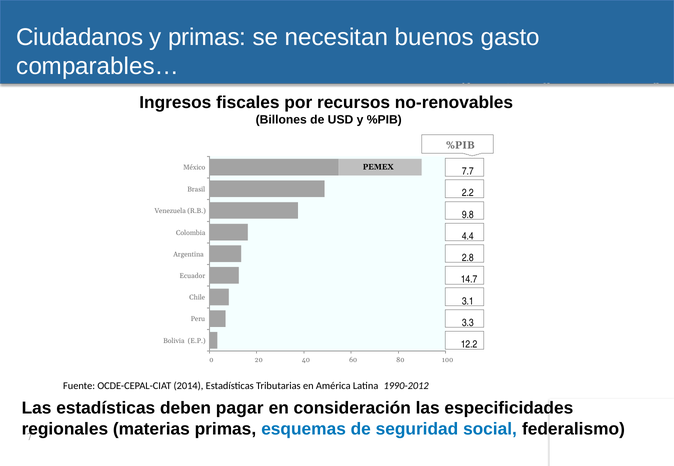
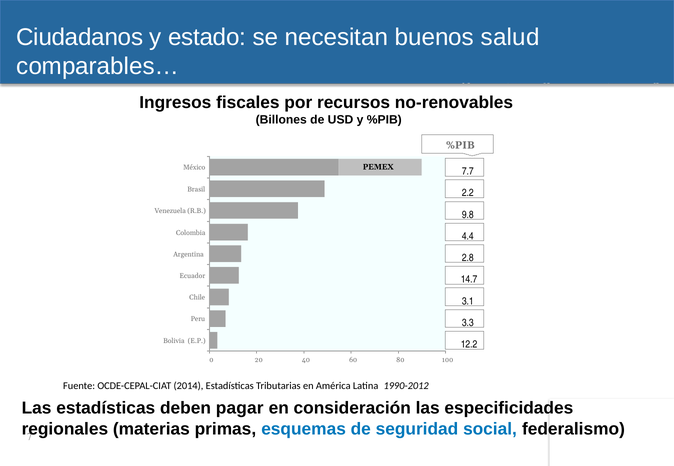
y primas: primas -> estado
gasto: gasto -> salud
